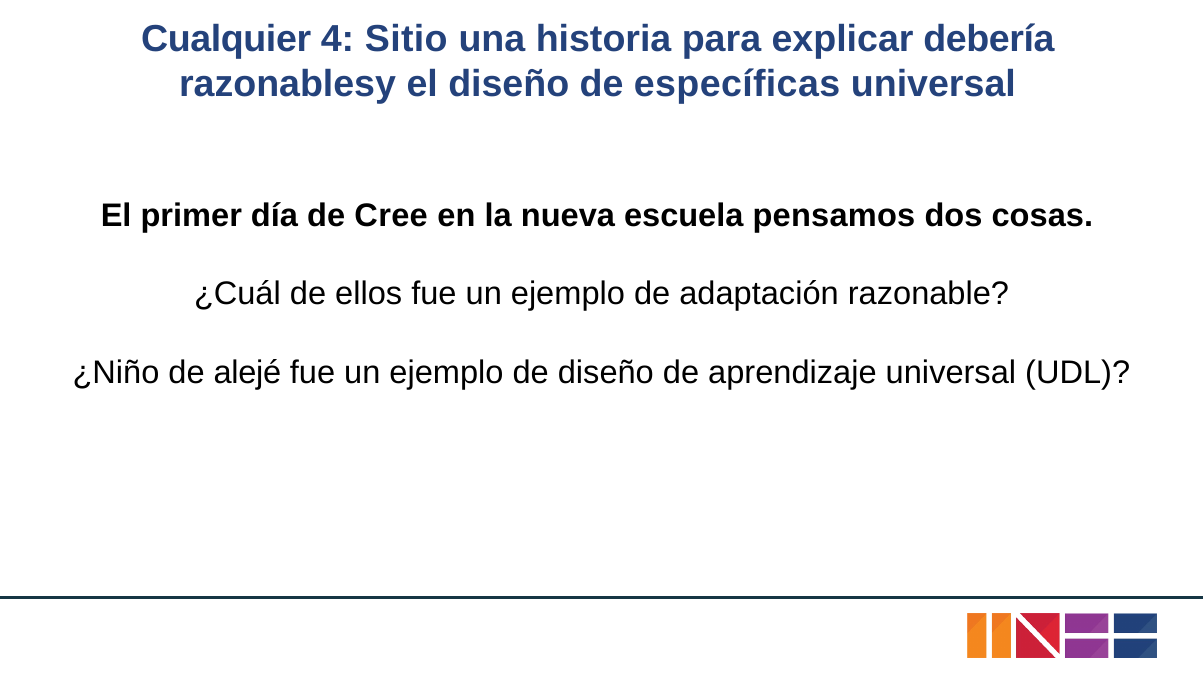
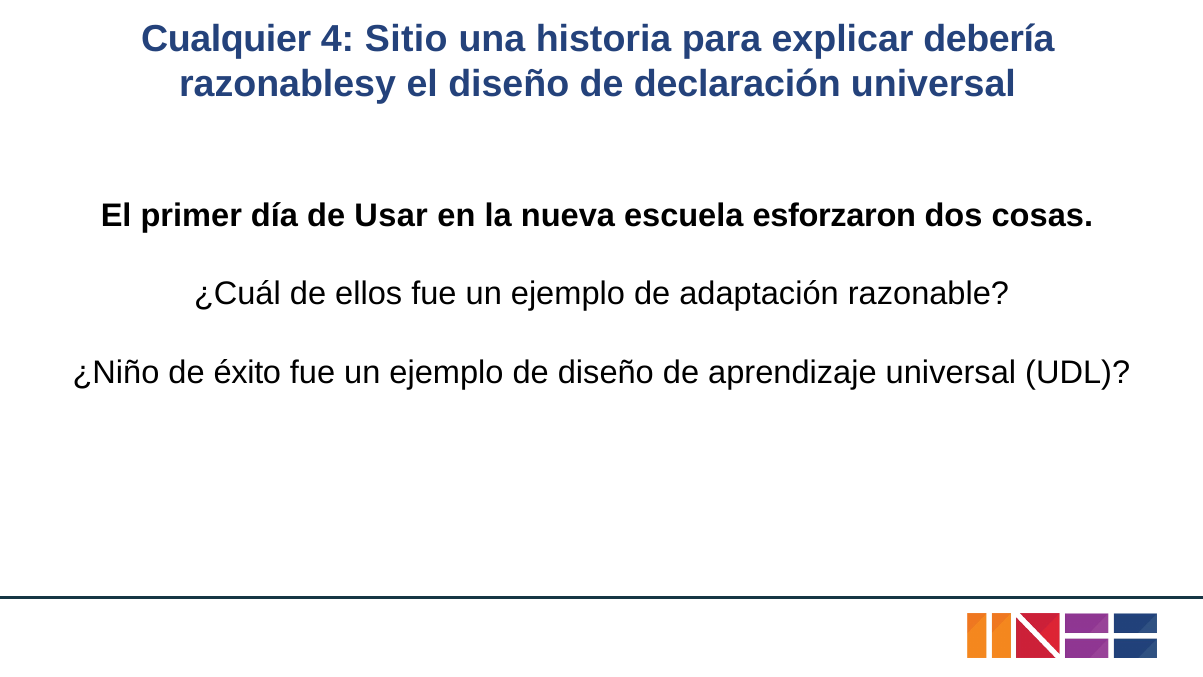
específicas: específicas -> declaración
Cree: Cree -> Usar
pensamos: pensamos -> esforzaron
alejé: alejé -> éxito
